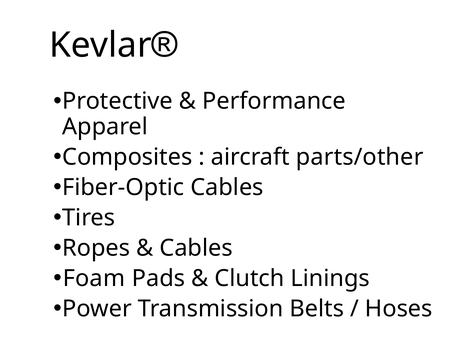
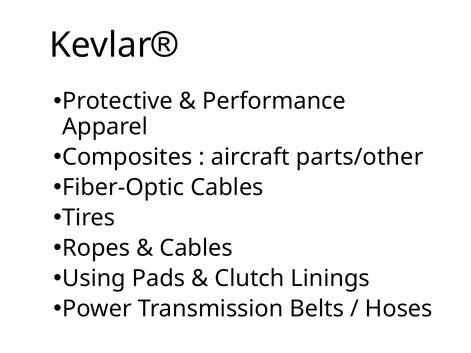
Foam: Foam -> Using
